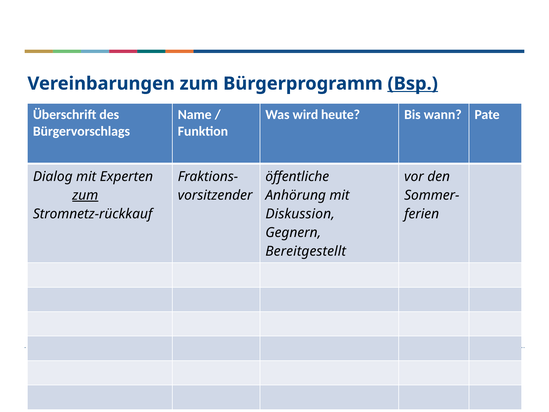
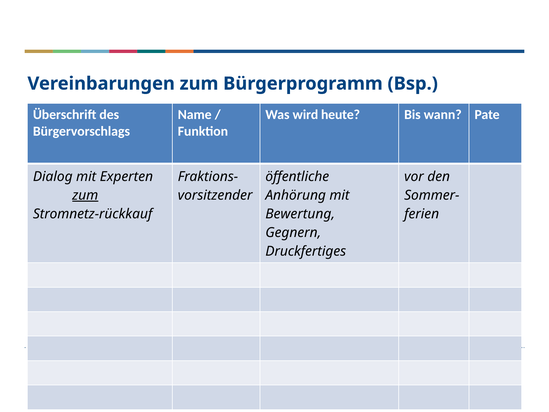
Bsp underline: present -> none
Diskussion: Diskussion -> Bewertung
Bereitgestellt: Bereitgestellt -> Druckfertiges
